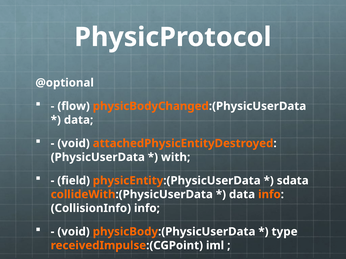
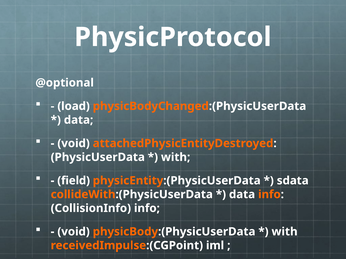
flow: flow -> load
type at (285, 232): type -> with
